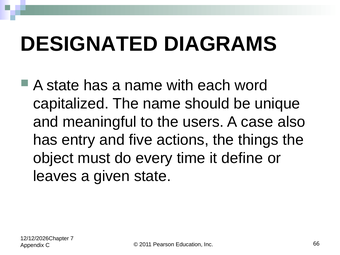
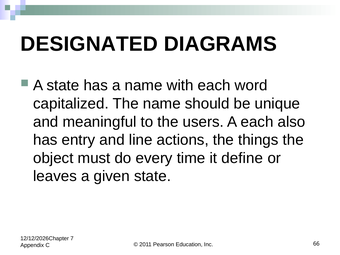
A case: case -> each
five: five -> line
